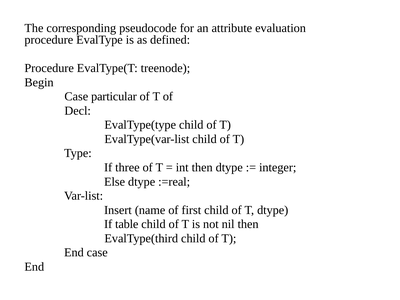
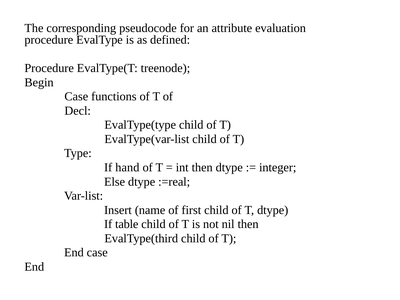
particular: particular -> functions
three: three -> hand
